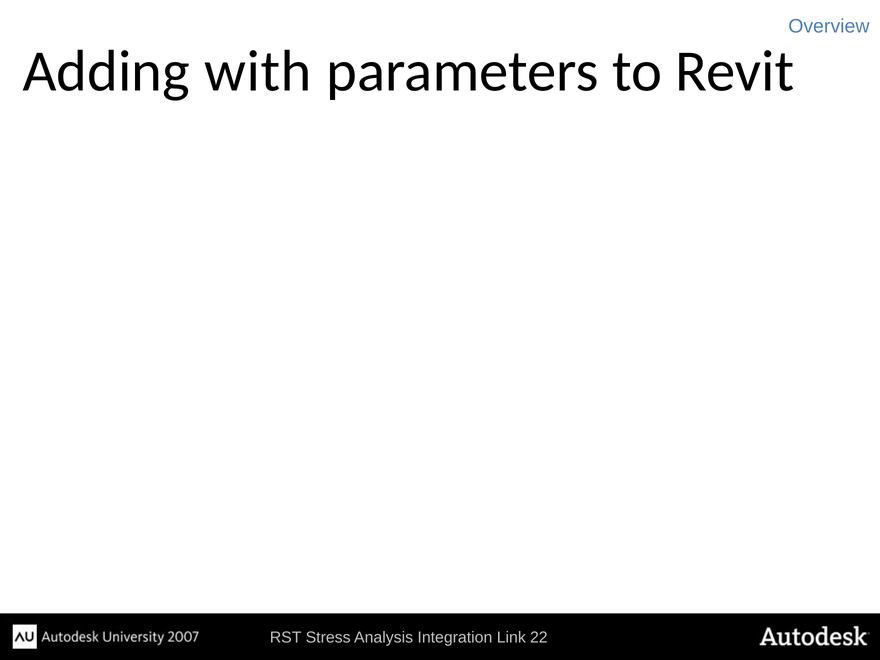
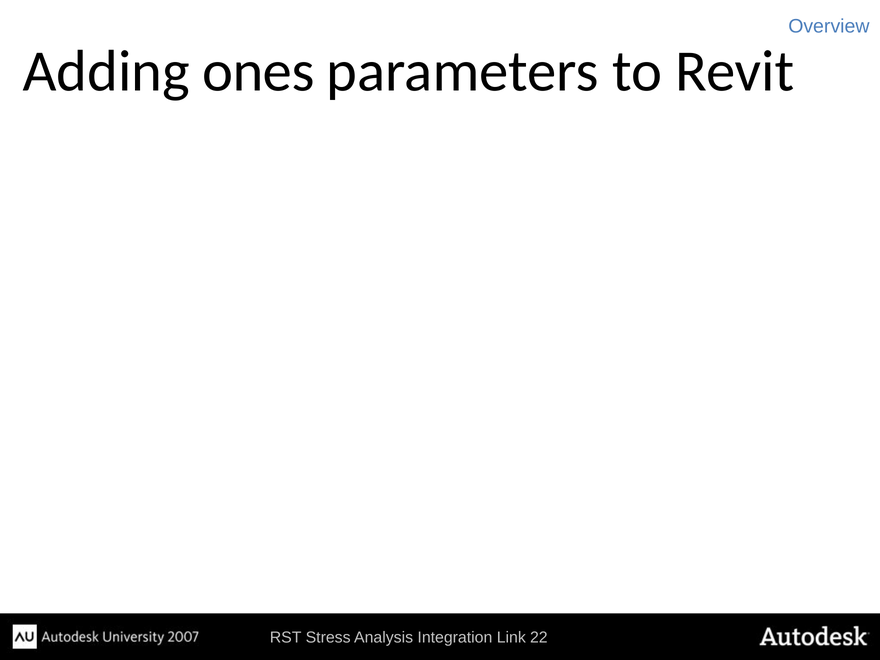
Adding with: with -> ones
